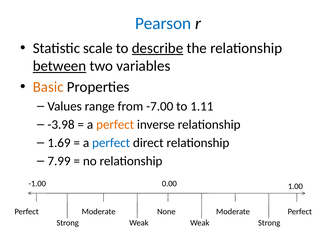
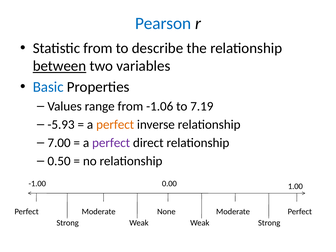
Statistic scale: scale -> from
describe underline: present -> none
Basic colour: orange -> blue
-7.00: -7.00 -> -1.06
1.11: 1.11 -> 7.19
-3.98: -3.98 -> -5.93
1.69: 1.69 -> 7.00
perfect at (111, 143) colour: blue -> purple
7.99: 7.99 -> 0.50
